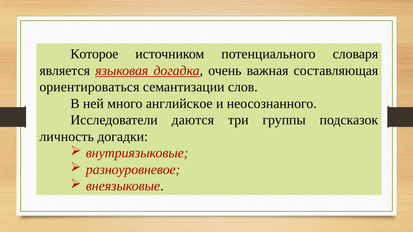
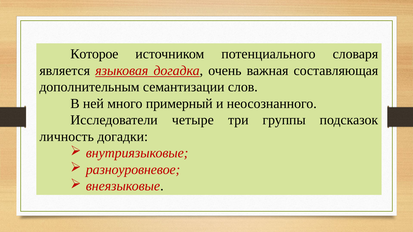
ориентироваться: ориентироваться -> дополнительным
английское: английское -> примерный
даются: даются -> четыре
